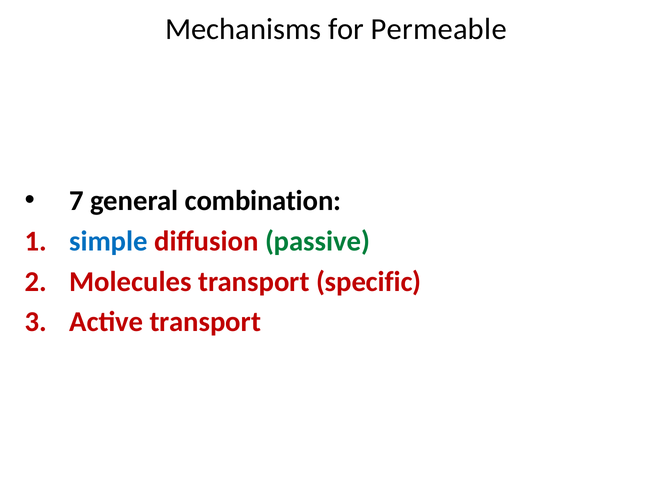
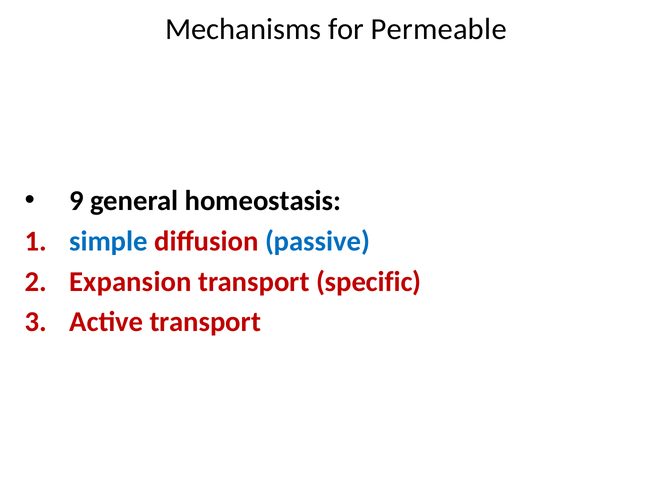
7: 7 -> 9
combination: combination -> homeostasis
passive colour: green -> blue
Molecules: Molecules -> Expansion
